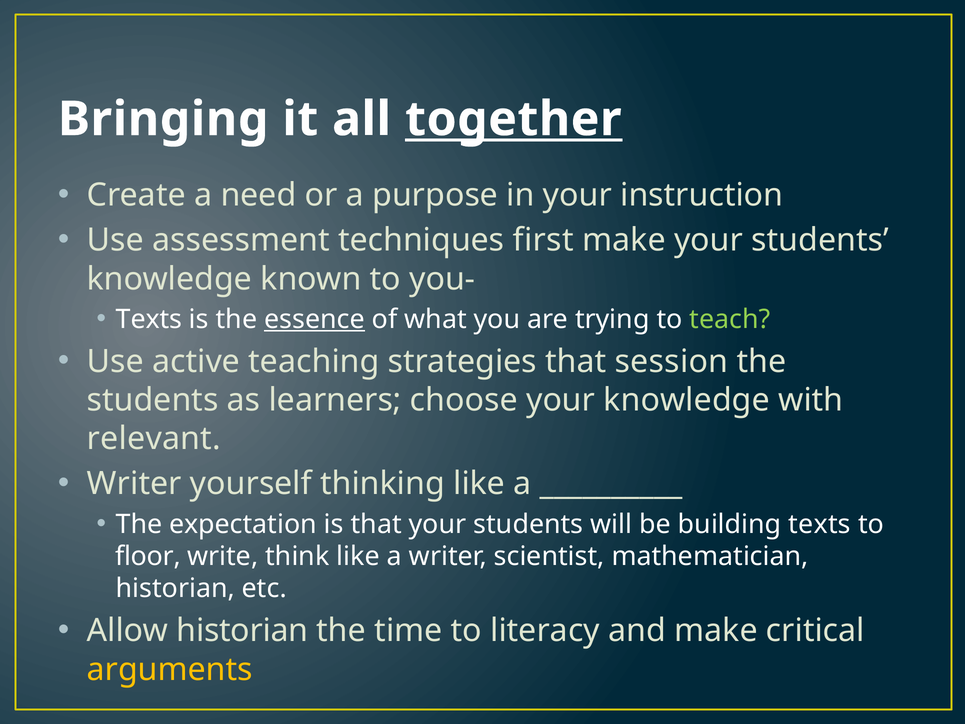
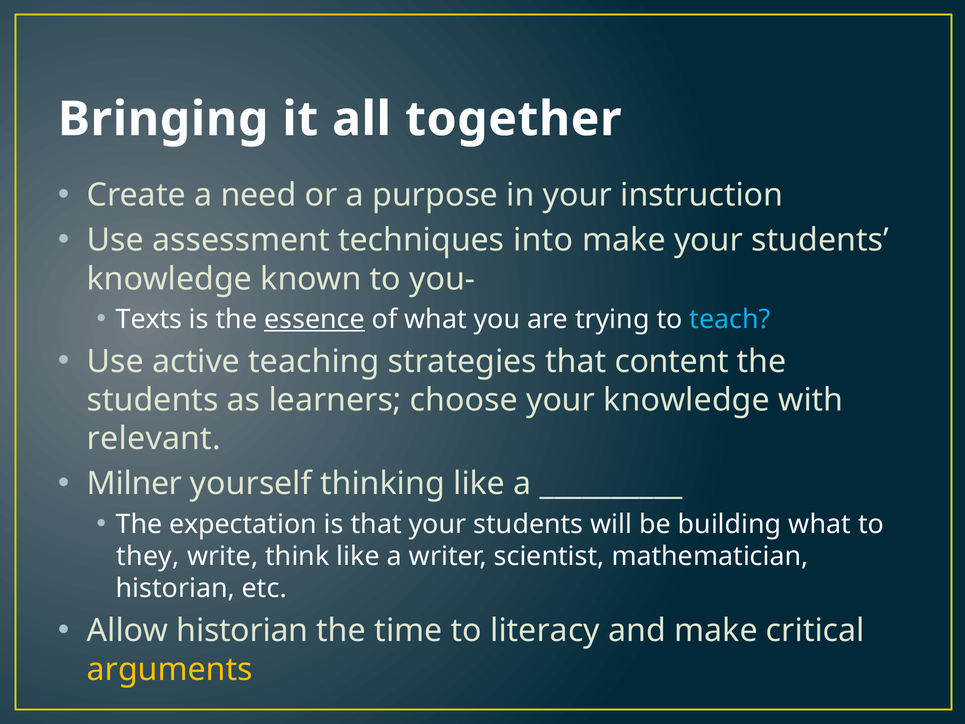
together underline: present -> none
first: first -> into
teach colour: light green -> light blue
session: session -> content
Writer at (134, 484): Writer -> Milner
building texts: texts -> what
floor: floor -> they
